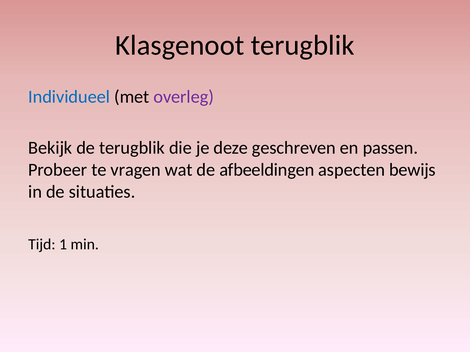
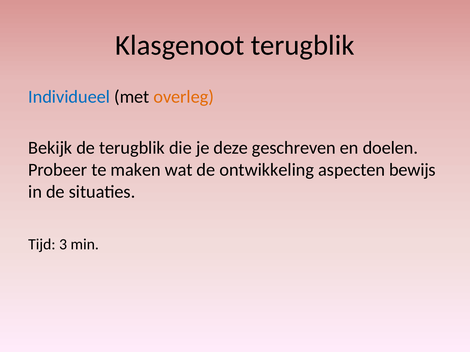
overleg colour: purple -> orange
passen: passen -> doelen
vragen: vragen -> maken
afbeeldingen: afbeeldingen -> ontwikkeling
1: 1 -> 3
